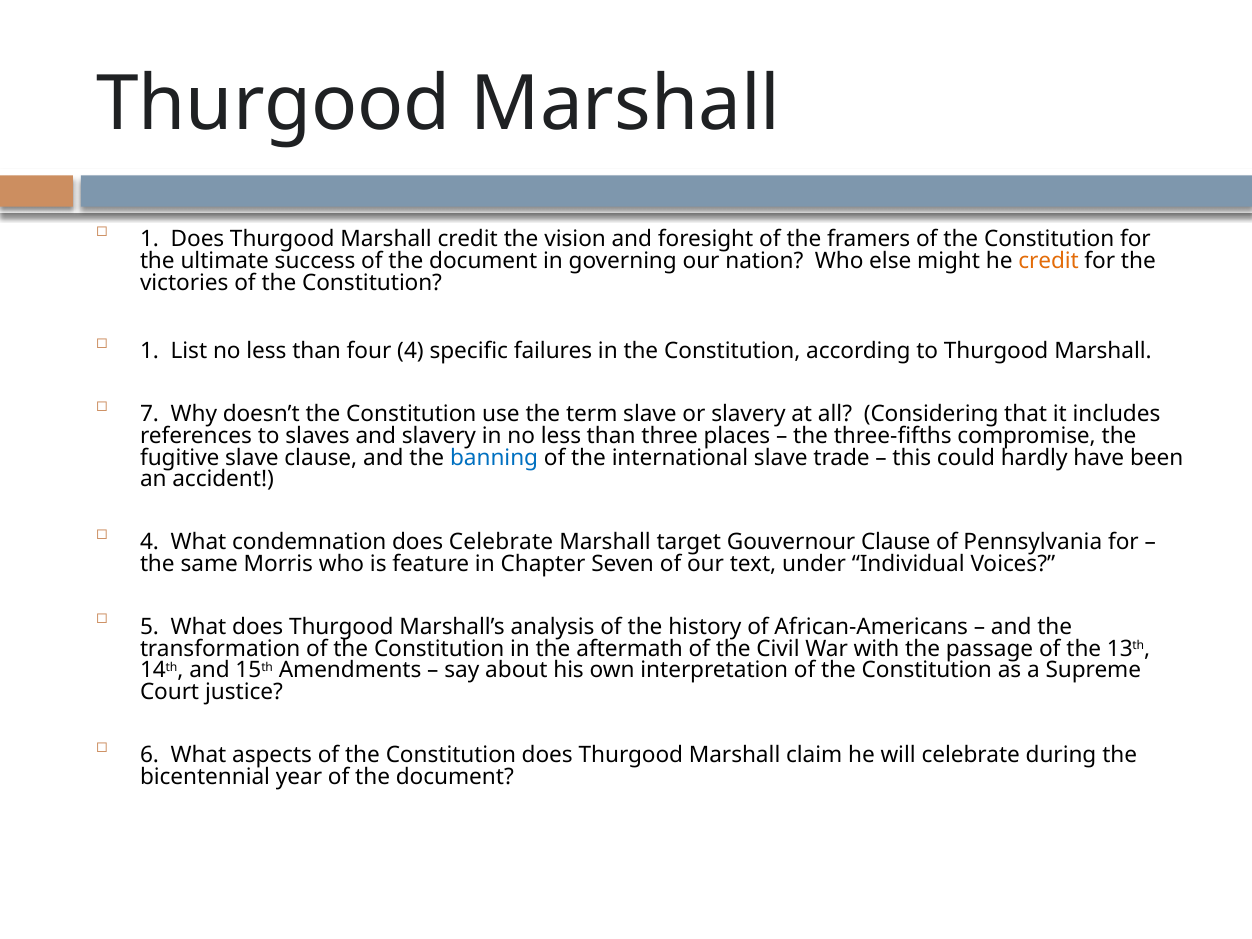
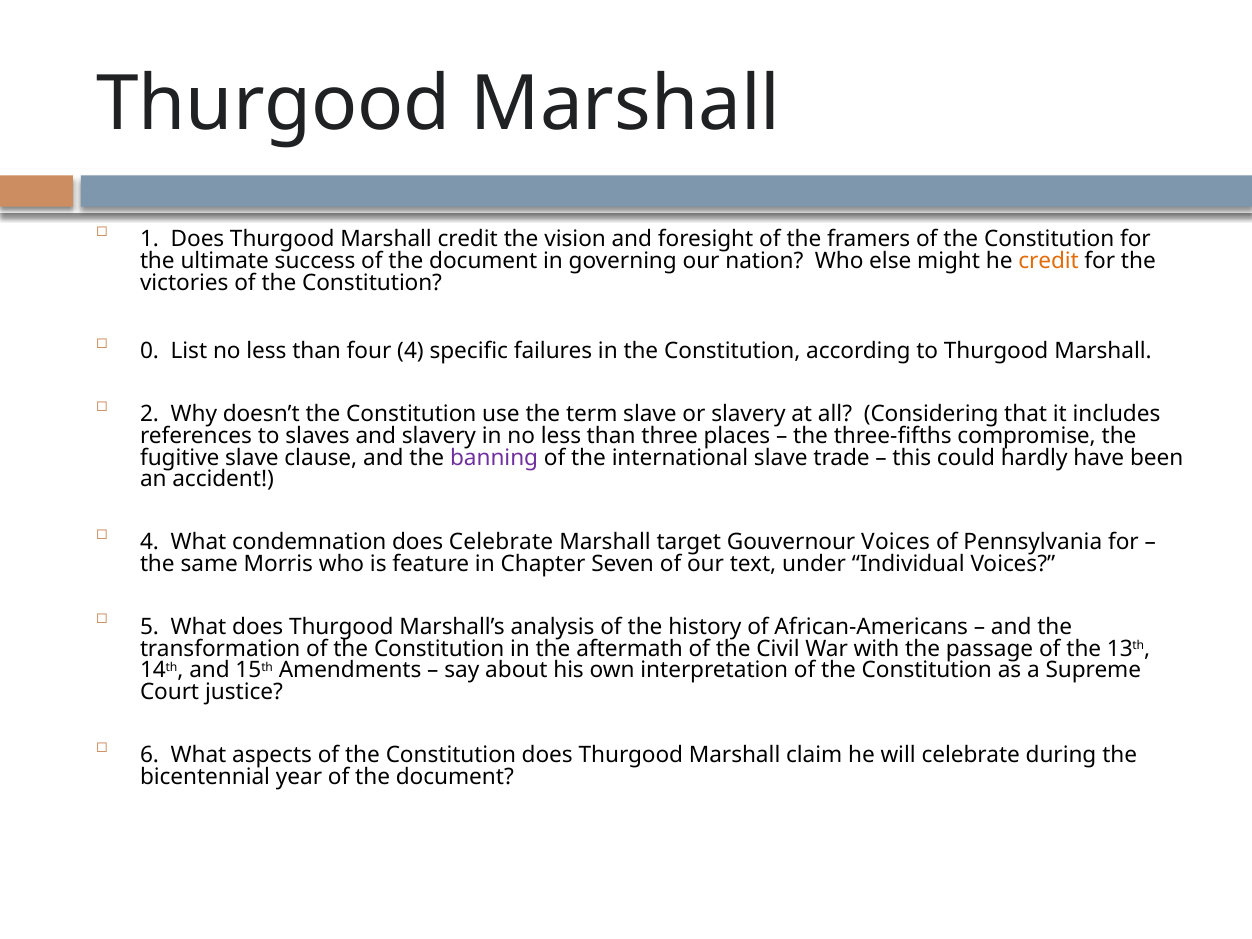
1 at (149, 351): 1 -> 0
7: 7 -> 2
banning colour: blue -> purple
Gouvernour Clause: Clause -> Voices
